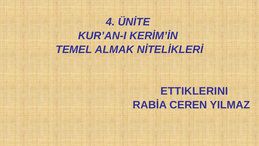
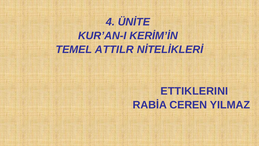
ALMAK: ALMAK -> ATTILR
